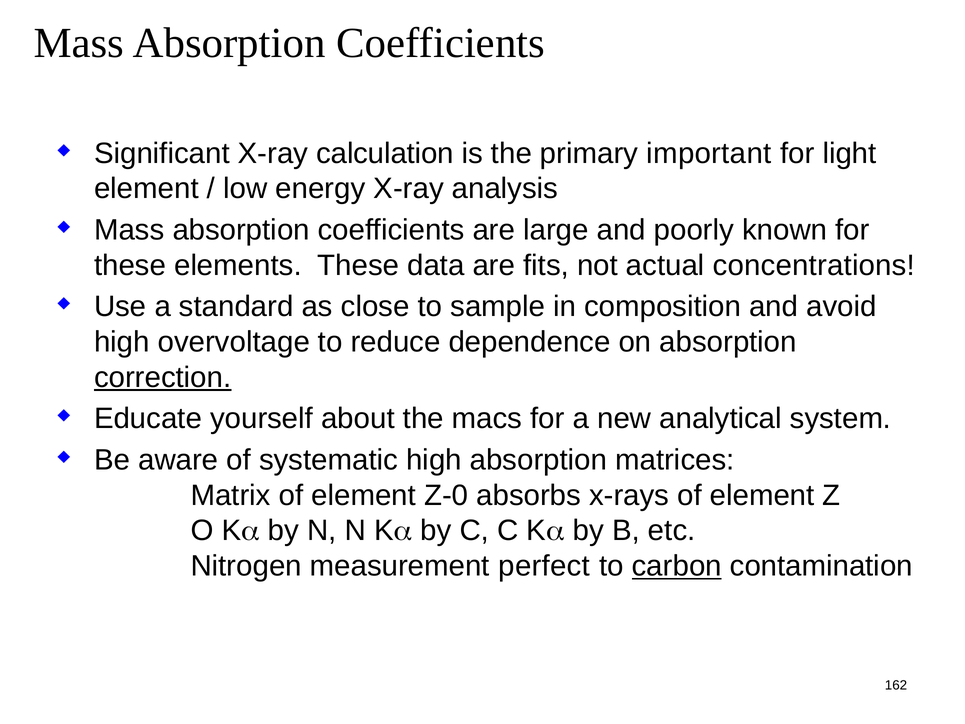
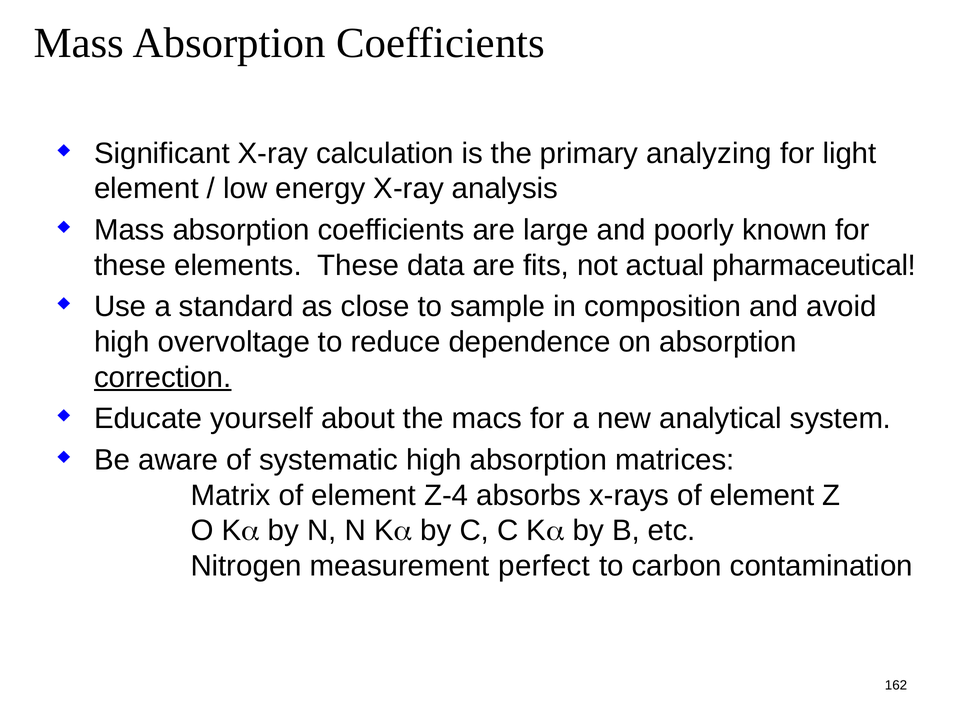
important: important -> analyzing
concentrations: concentrations -> pharmaceutical
Z-0: Z-0 -> Z-4
carbon underline: present -> none
